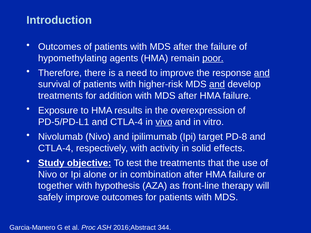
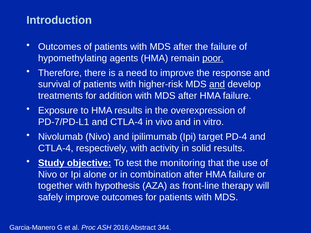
and at (262, 73) underline: present -> none
PD-5/PD-L1: PD-5/PD-L1 -> PD-7/PD-L1
vivo underline: present -> none
PD-8: PD-8 -> PD-4
solid effects: effects -> results
the treatments: treatments -> monitoring
